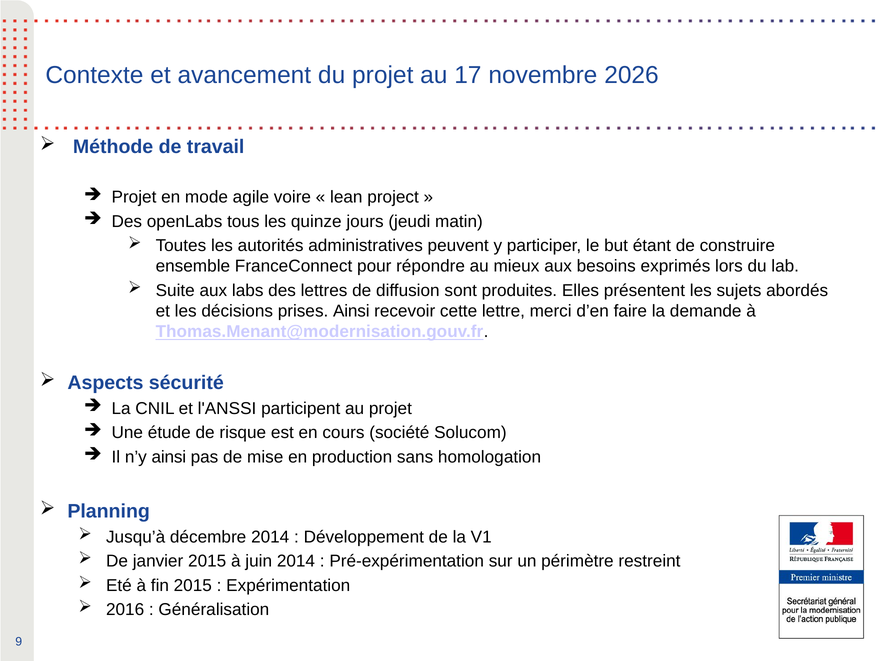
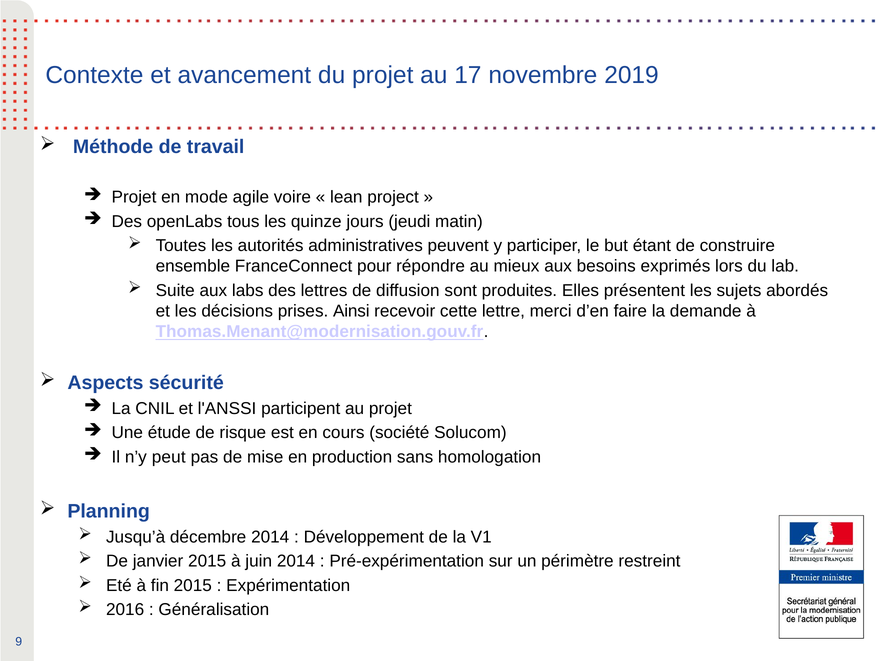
2026: 2026 -> 2019
n’y ainsi: ainsi -> peut
